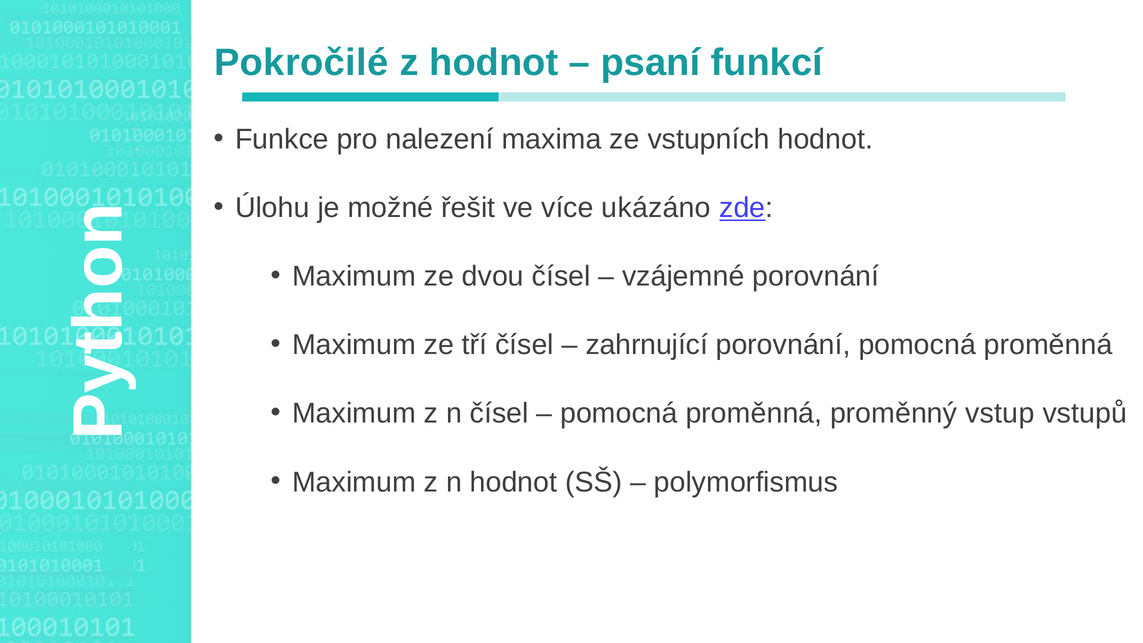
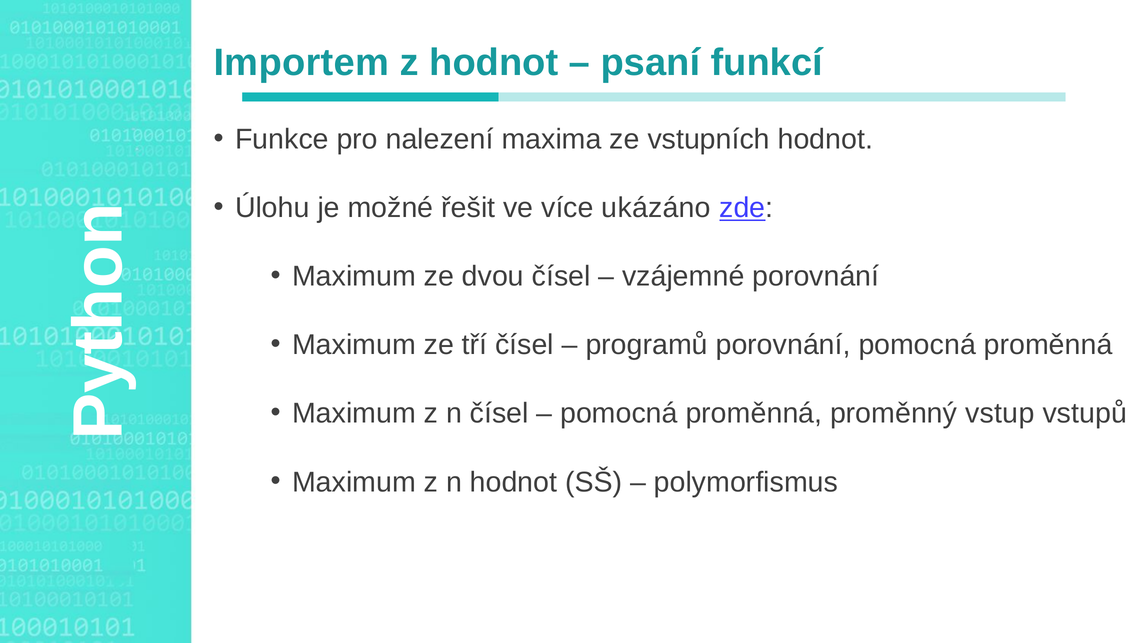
Pokročilé: Pokročilé -> Importem
zahrnující: zahrnující -> programů
